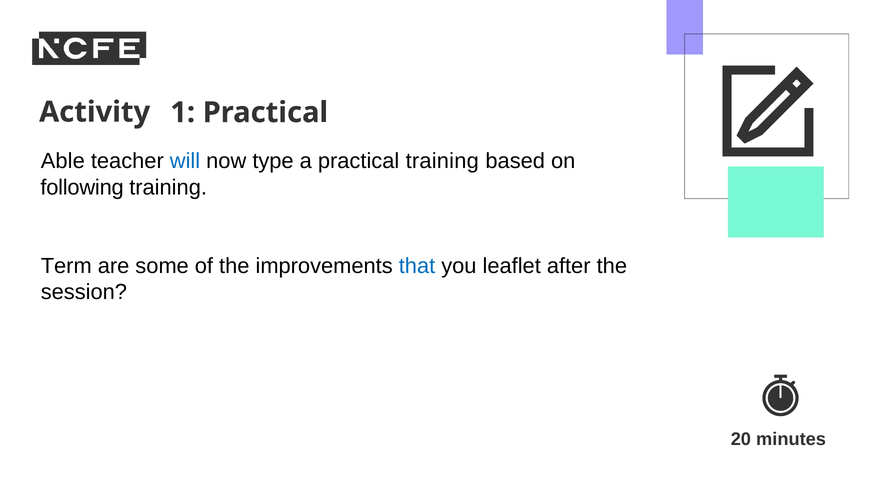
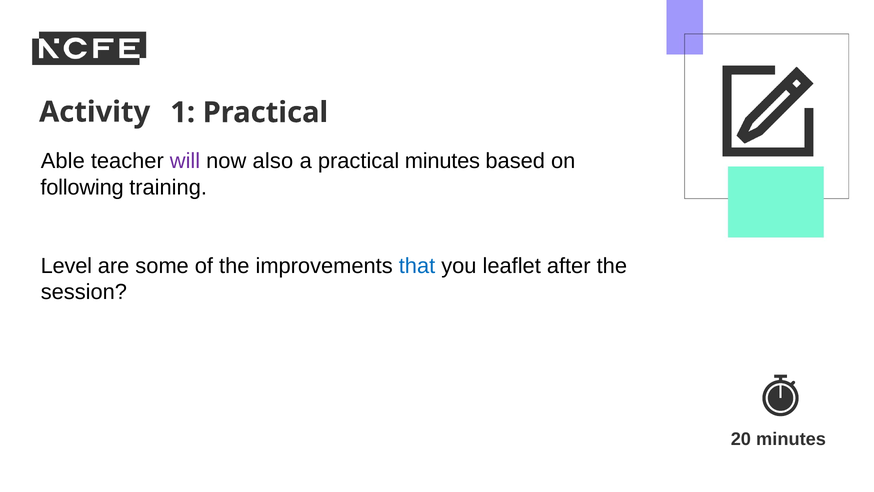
will colour: blue -> purple
type: type -> also
practical training: training -> minutes
Term: Term -> Level
